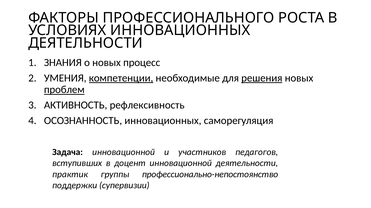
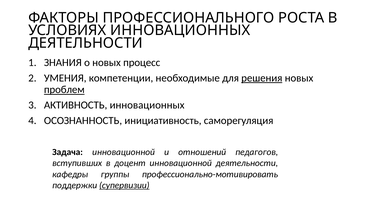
компетенции underline: present -> none
АКТИВНОСТЬ рефлексивность: рефлексивность -> инновационных
ОСОЗНАННОСТЬ инновационных: инновационных -> инициативность
участников: участников -> отношений
практик: практик -> кафедры
профессионально-непостоянство: профессионально-непостоянство -> профессионально-мотивировать
супервизии underline: none -> present
